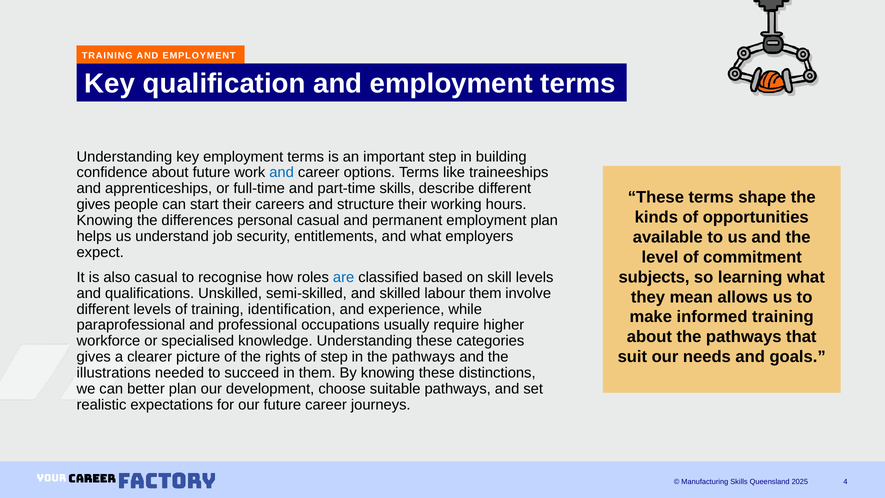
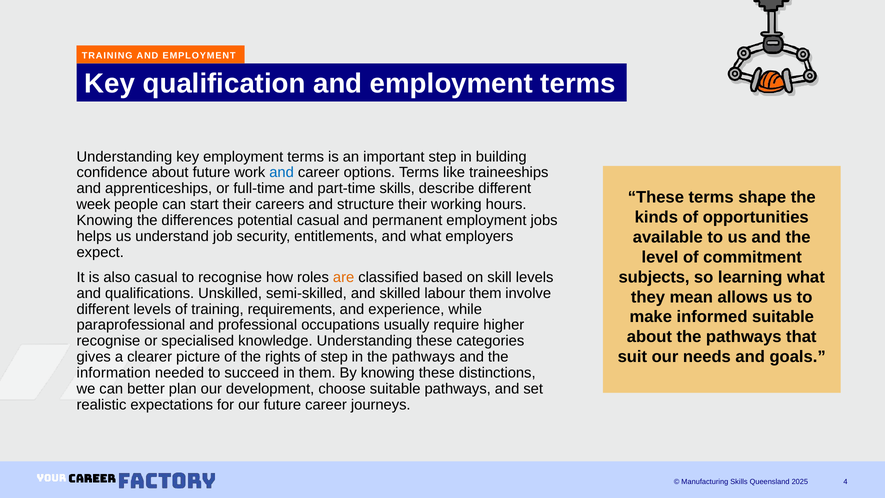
gives at (93, 204): gives -> week
personal: personal -> potential
employment plan: plan -> jobs
are colour: blue -> orange
identification: identification -> requirements
informed training: training -> suitable
workforce at (108, 341): workforce -> recognise
illustrations: illustrations -> information
